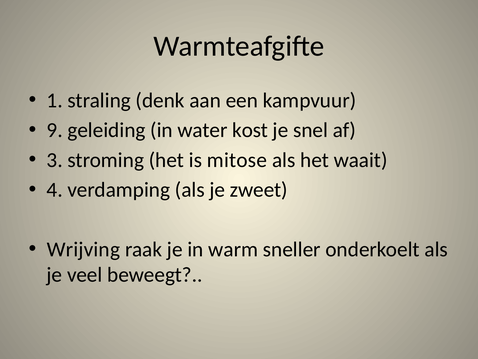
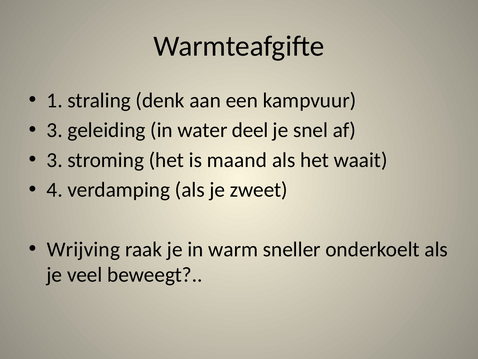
9 at (55, 130): 9 -> 3
kost: kost -> deel
mitose: mitose -> maand
